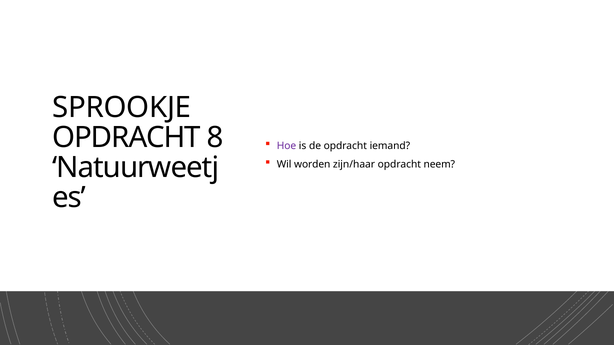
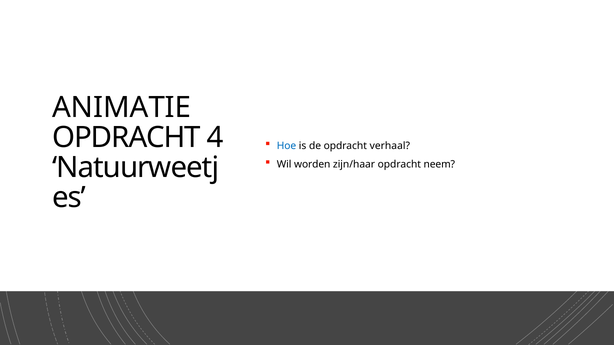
SPROOKJE: SPROOKJE -> ANIMATIE
8: 8 -> 4
Hoe colour: purple -> blue
iemand: iemand -> verhaal
